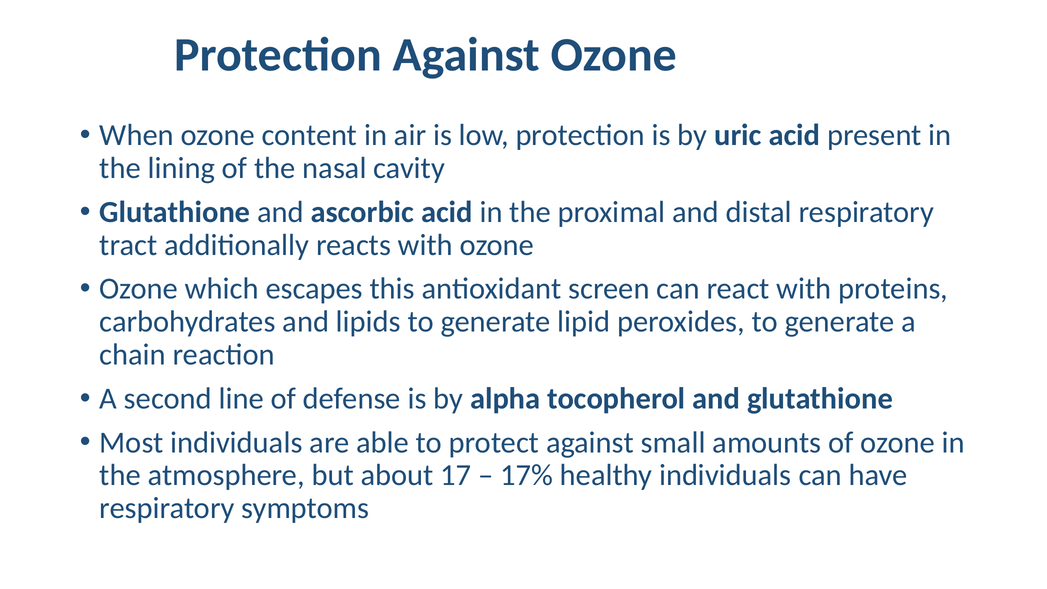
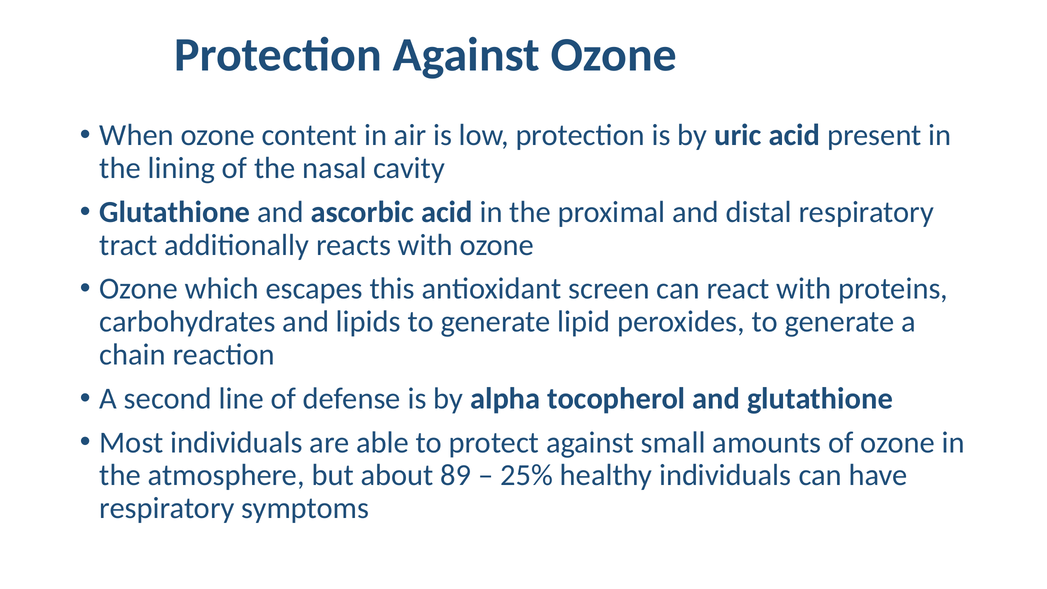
17: 17 -> 89
17%: 17% -> 25%
